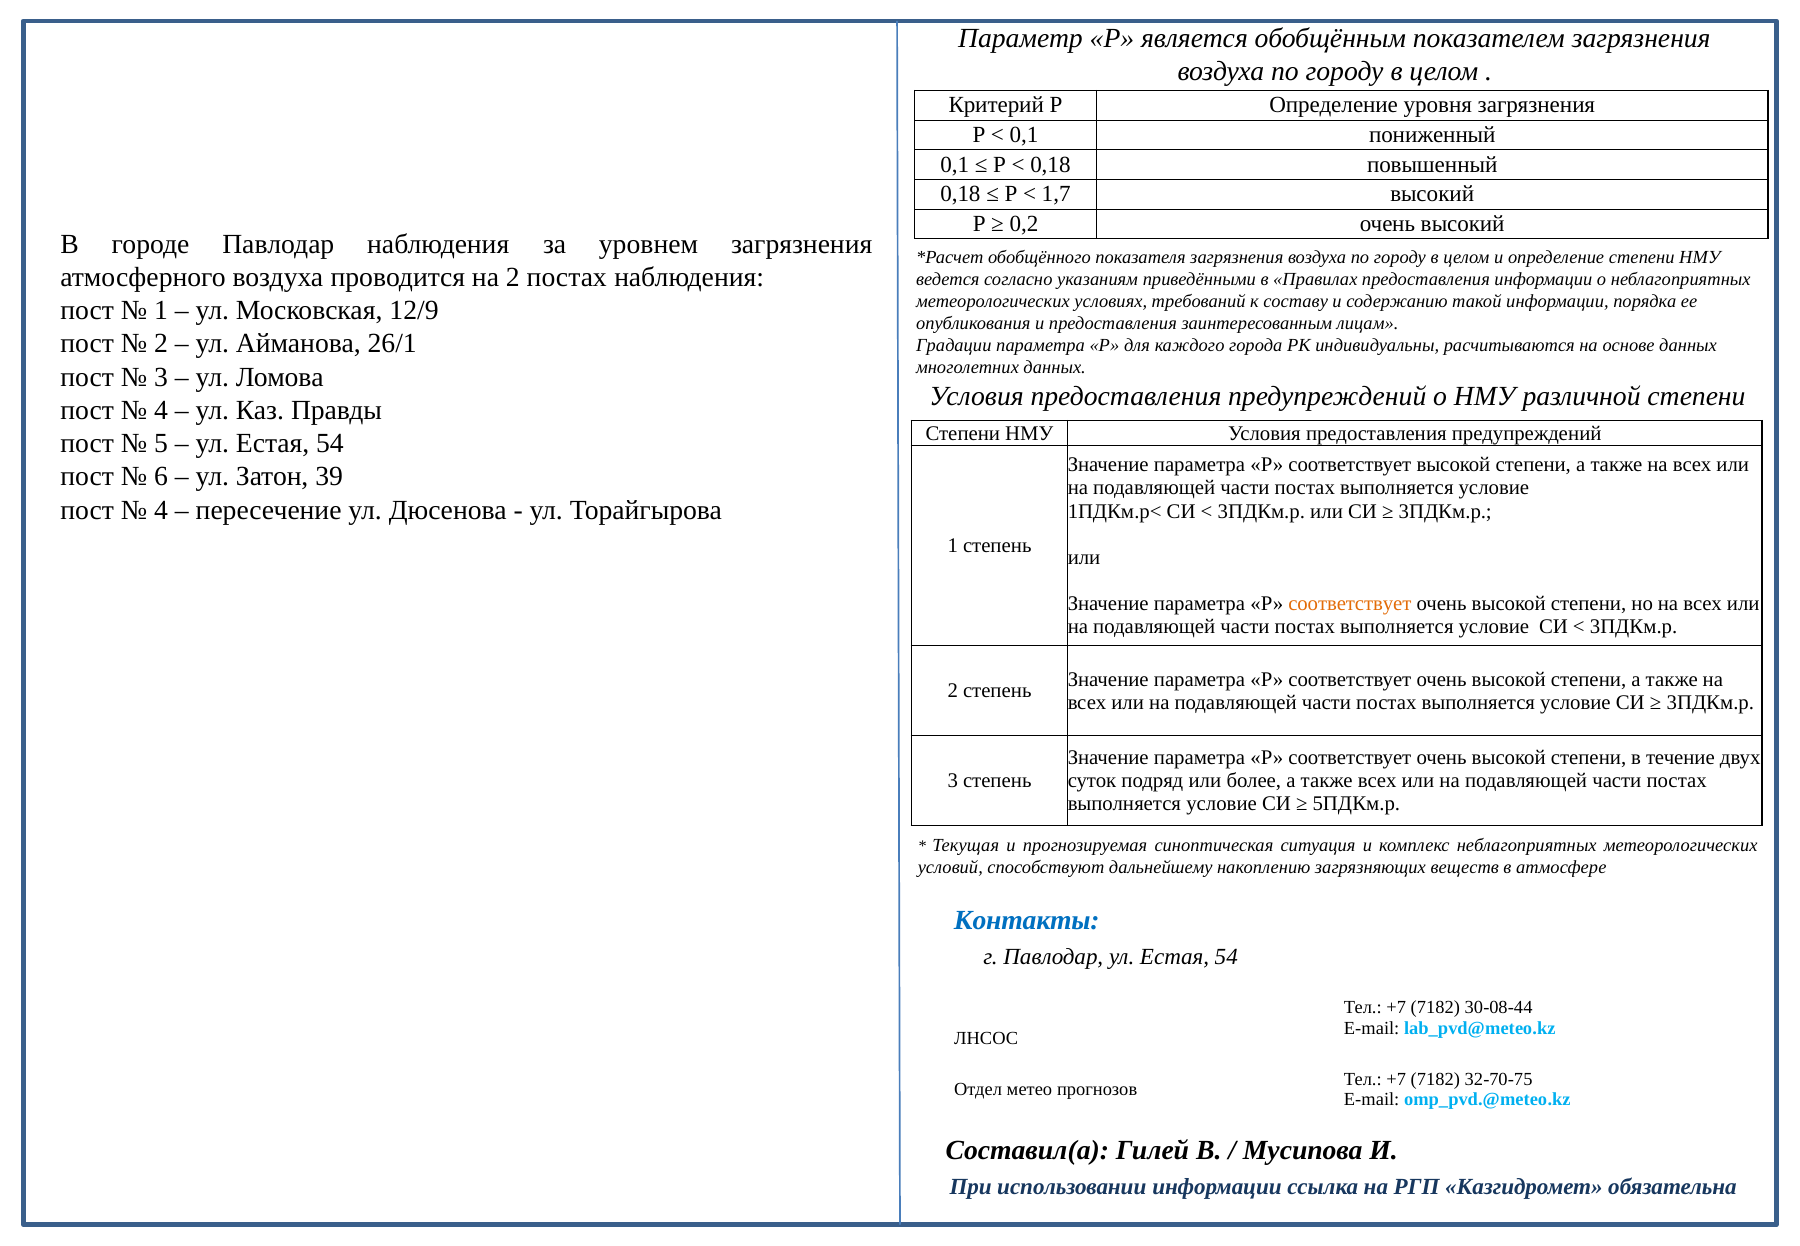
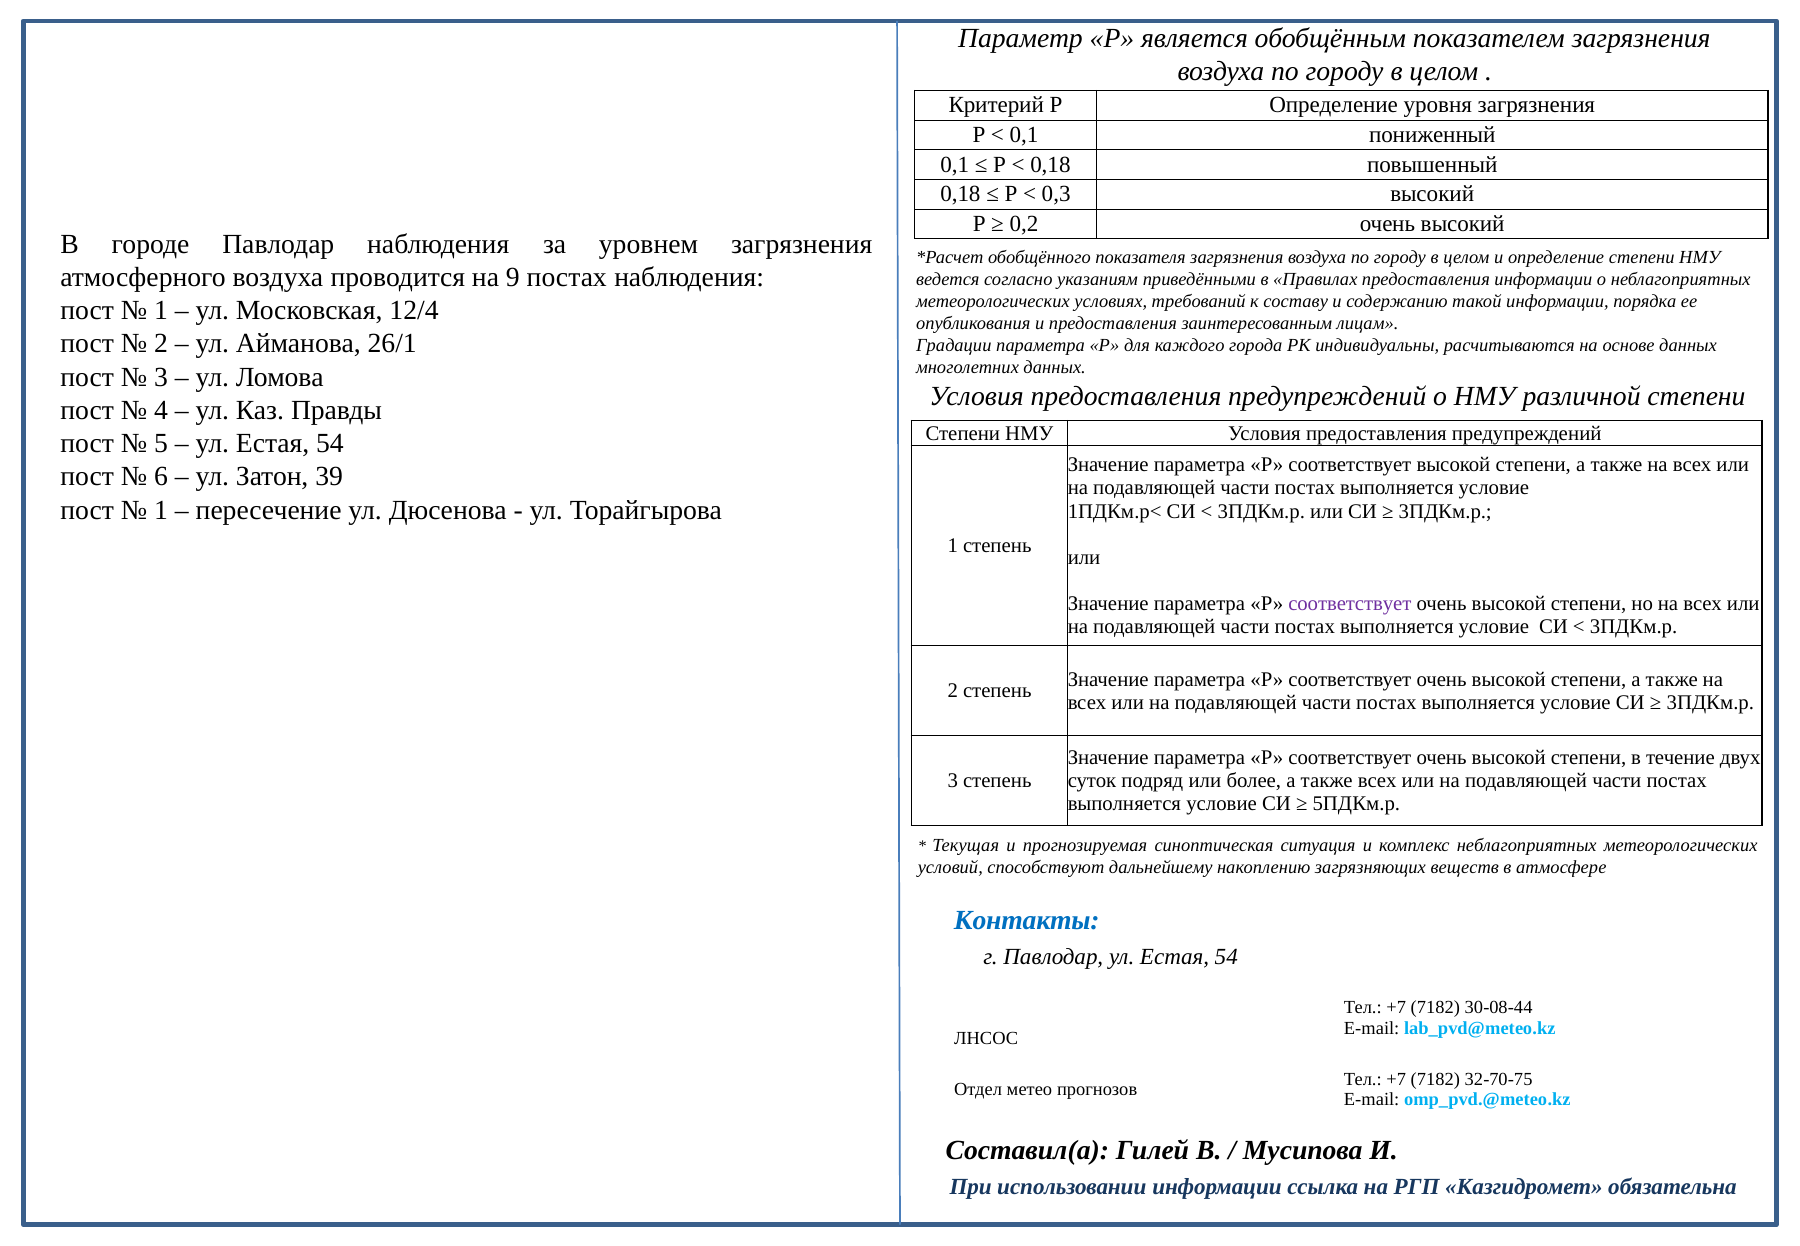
1,7: 1,7 -> 0,3
на 2: 2 -> 9
12/9: 12/9 -> 12/4
4 at (161, 510): 4 -> 1
соответствует at (1350, 603) colour: orange -> purple
